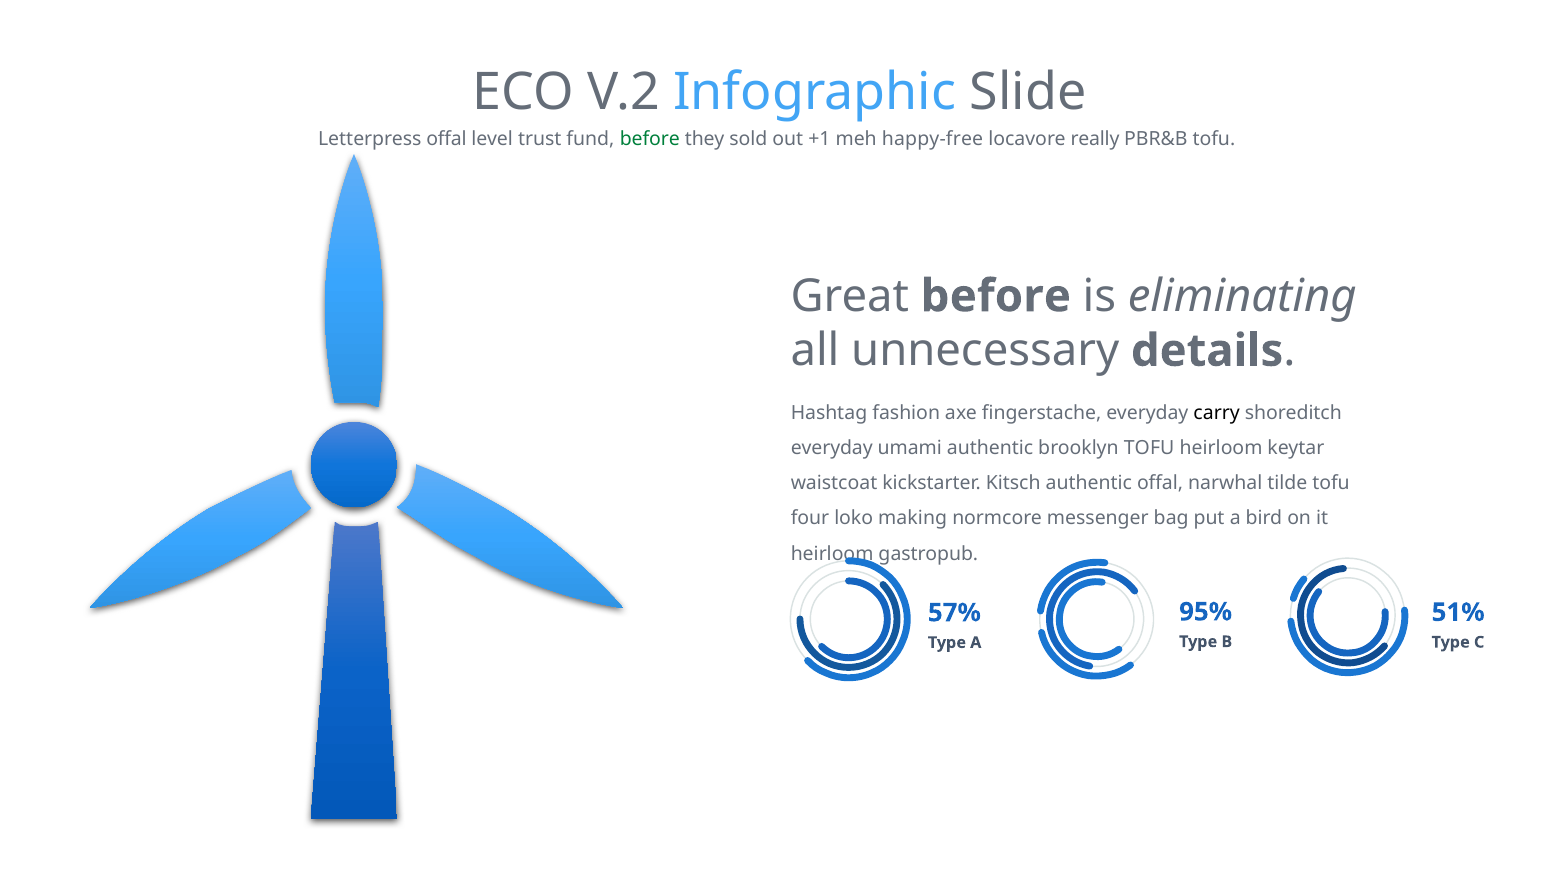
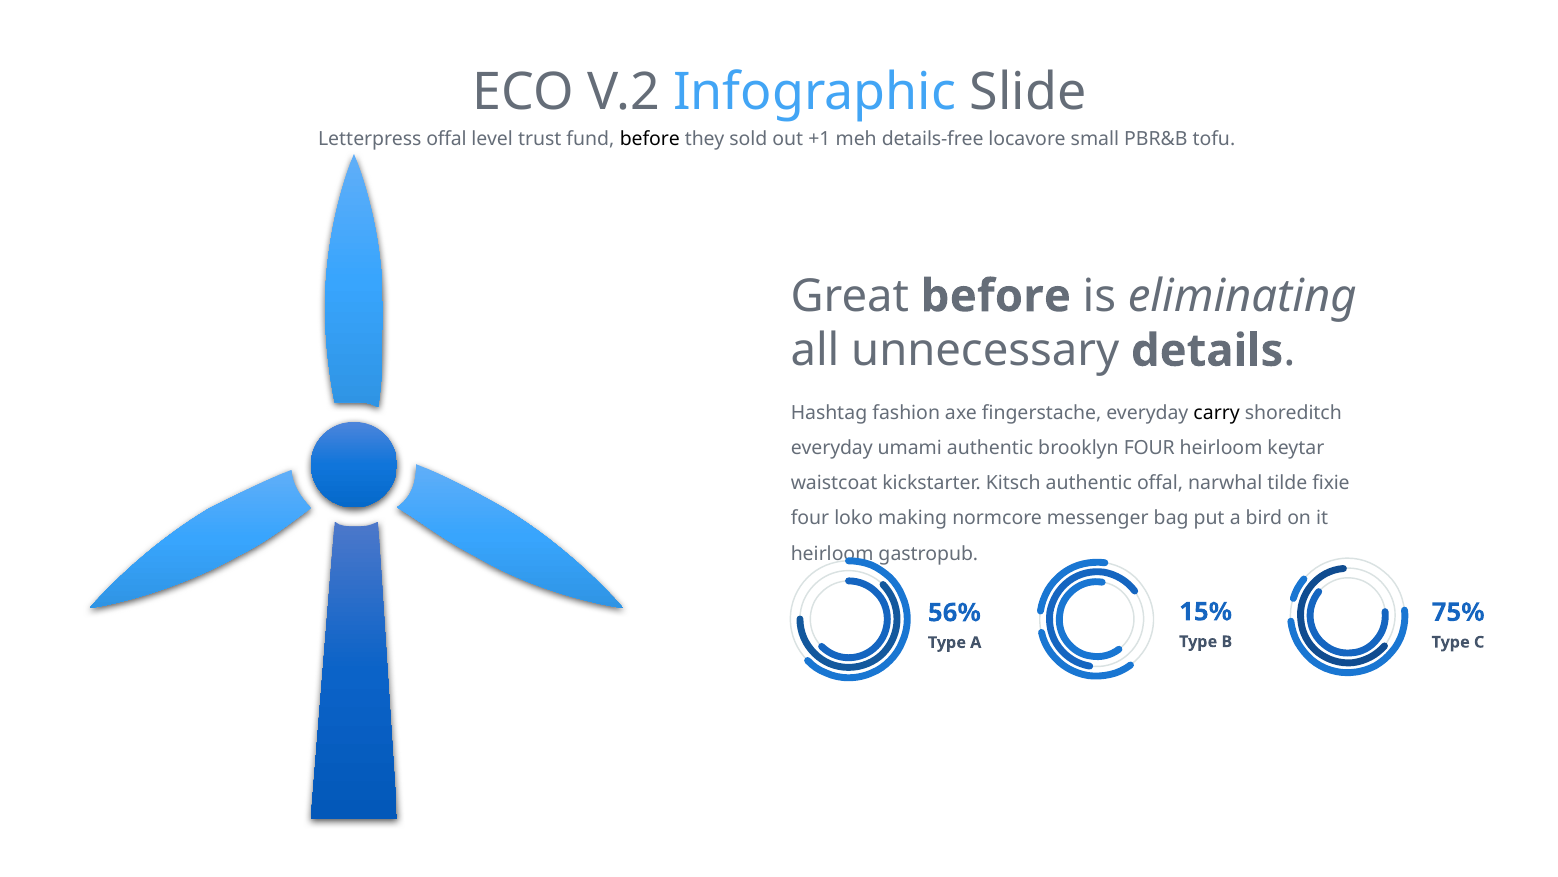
before at (650, 139) colour: green -> black
happy-free: happy-free -> details-free
really: really -> small
brooklyn TOFU: TOFU -> FOUR
tilde tofu: tofu -> fixie
95%: 95% -> 15%
51%: 51% -> 75%
57%: 57% -> 56%
